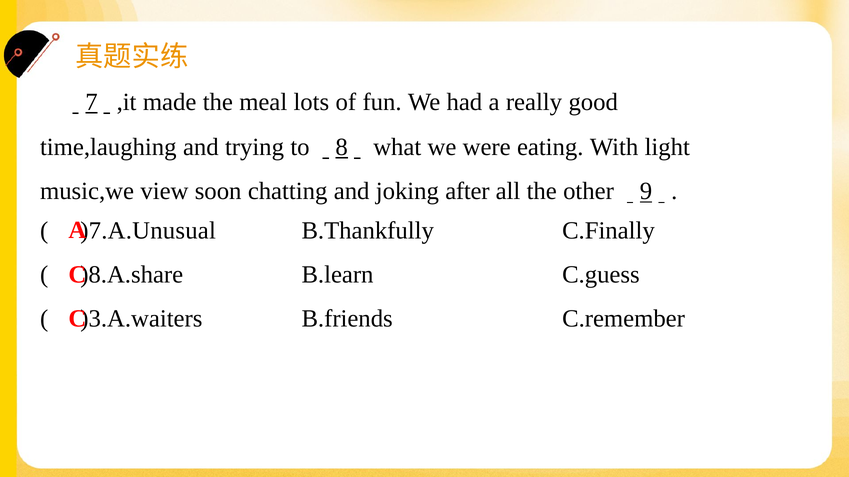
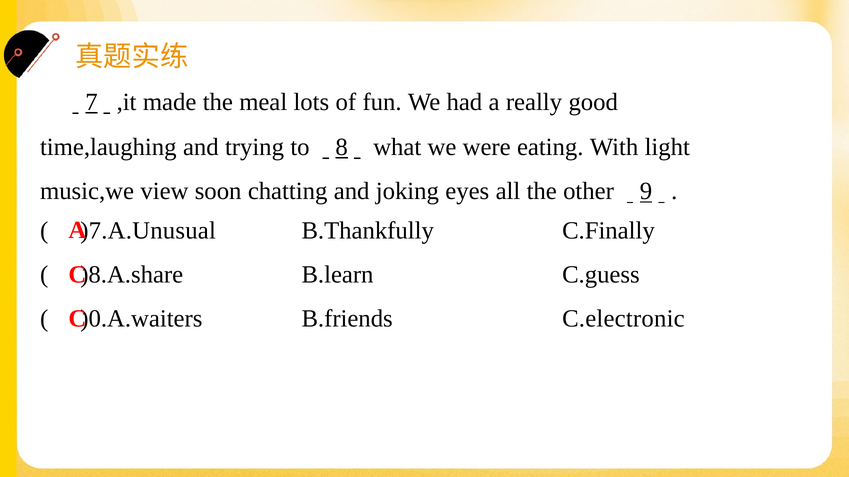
after: after -> eyes
)3.A.waiters: )3.A.waiters -> )0.A.waiters
C.remember: C.remember -> C.electronic
